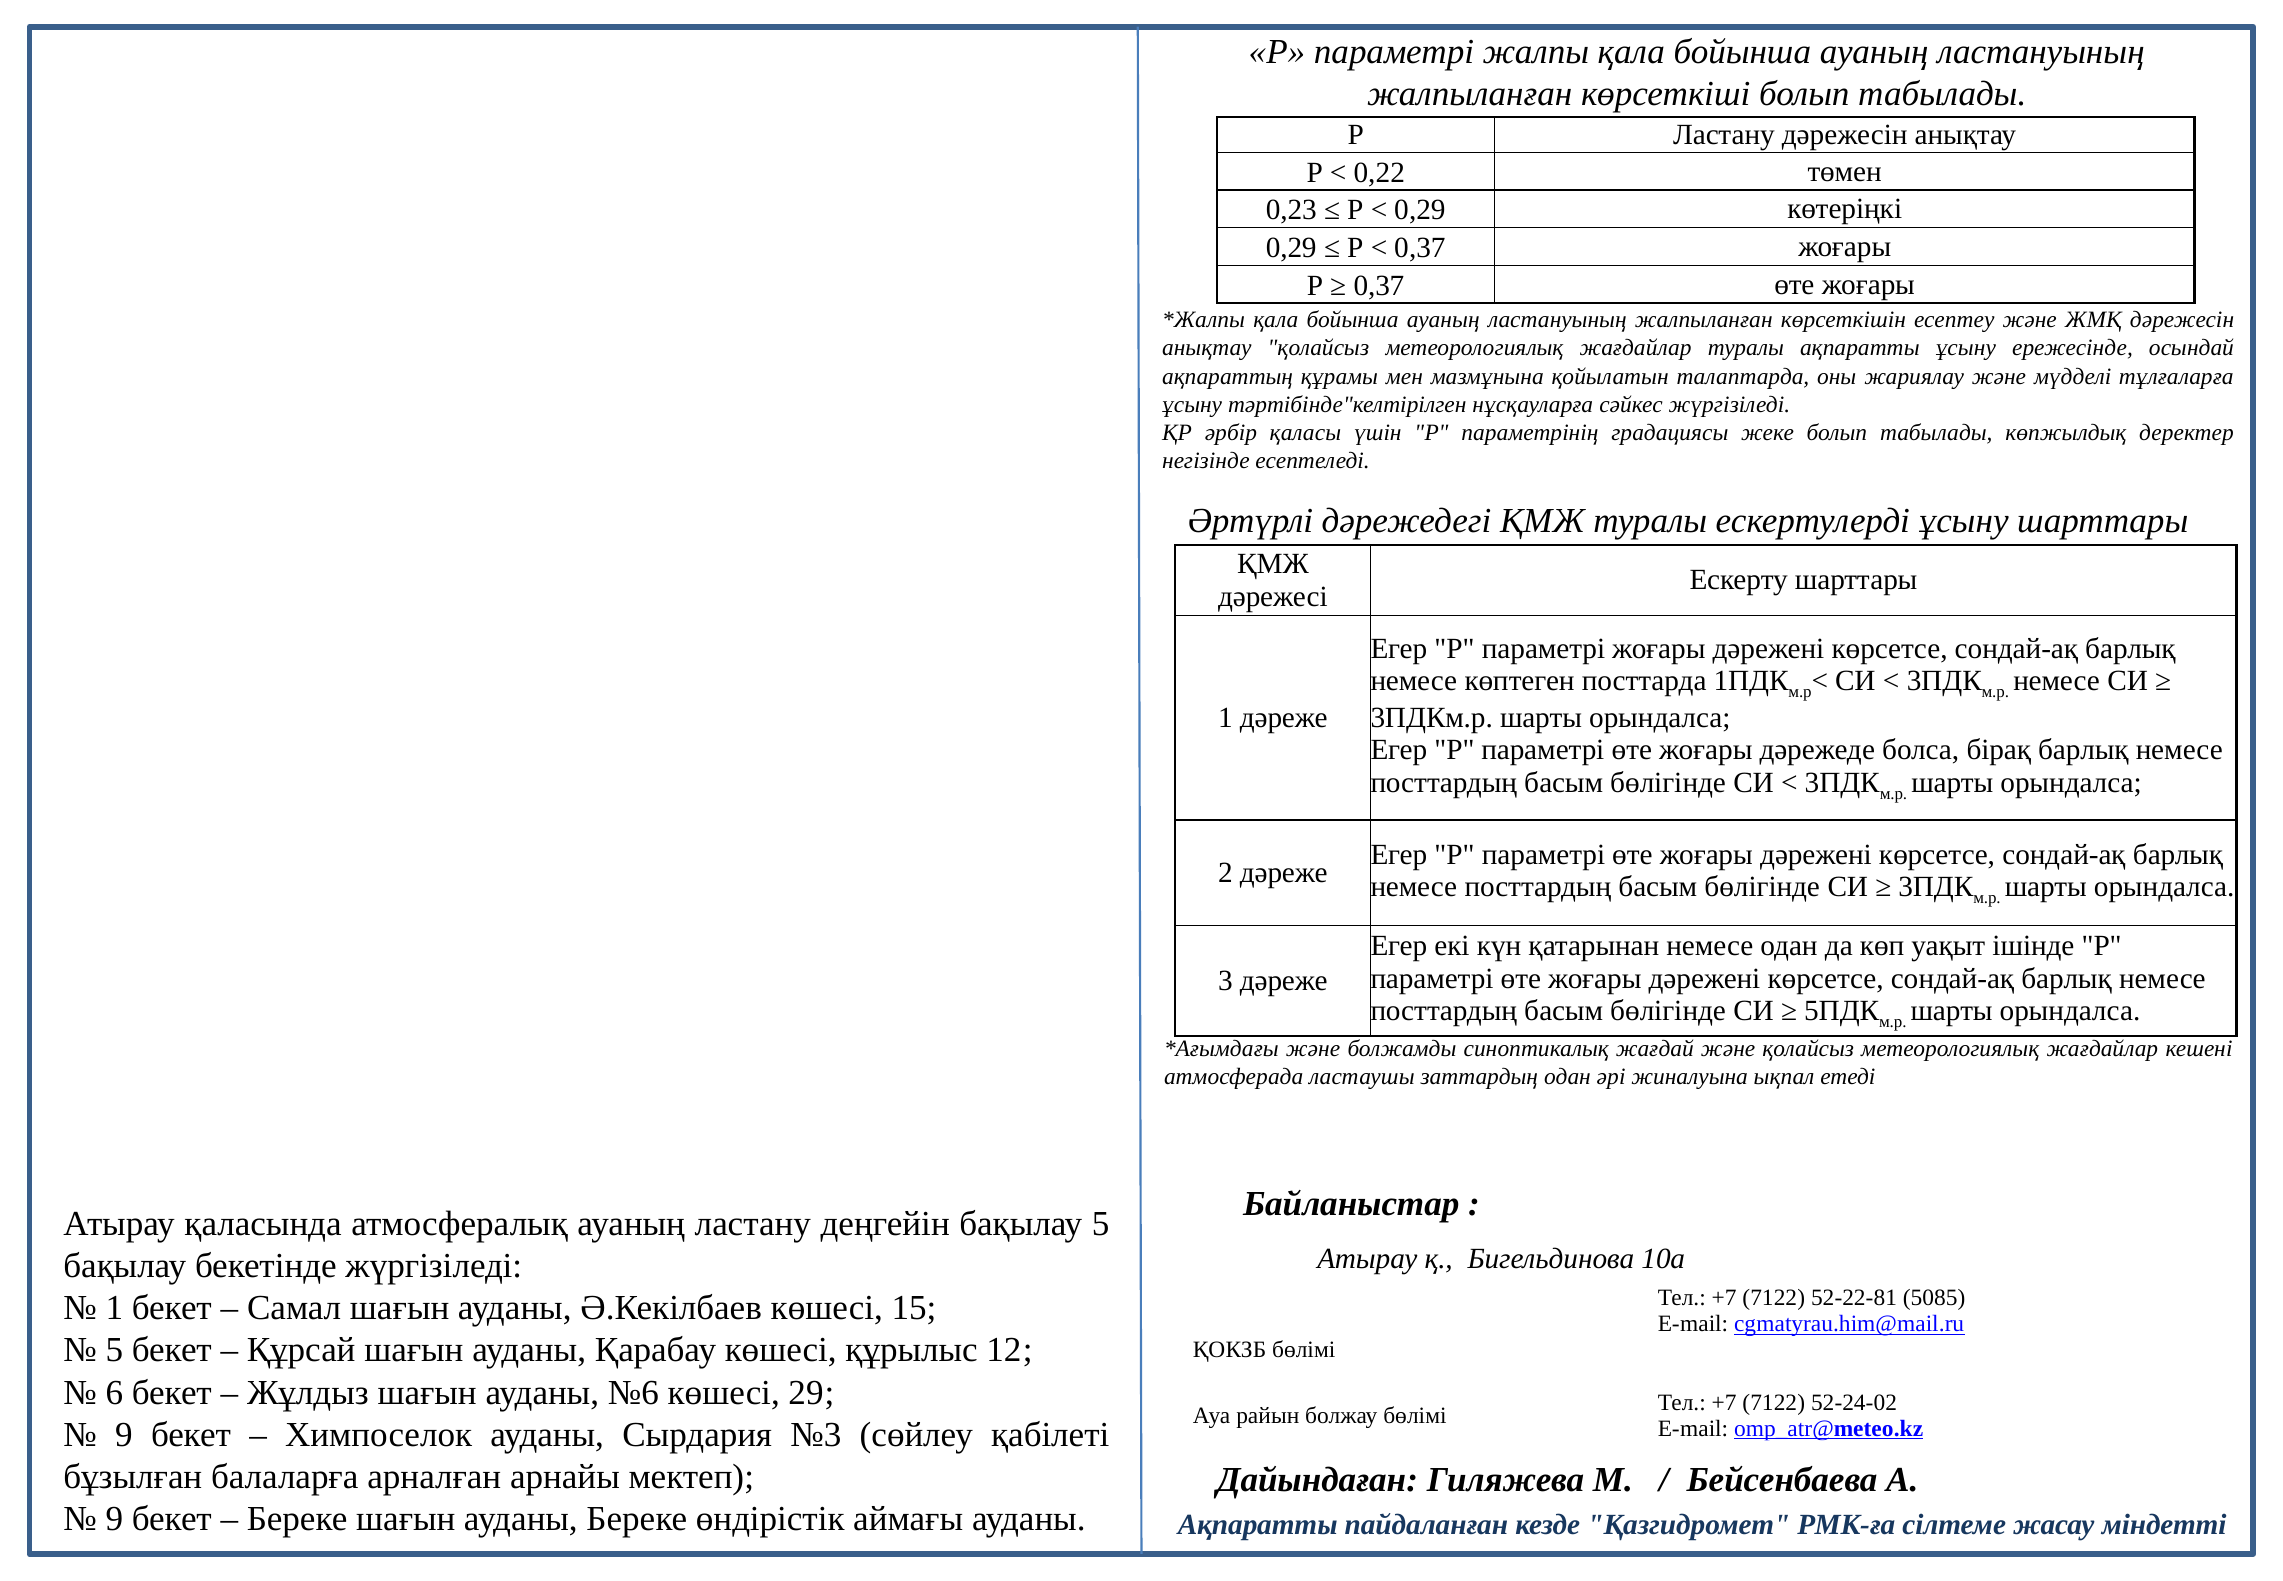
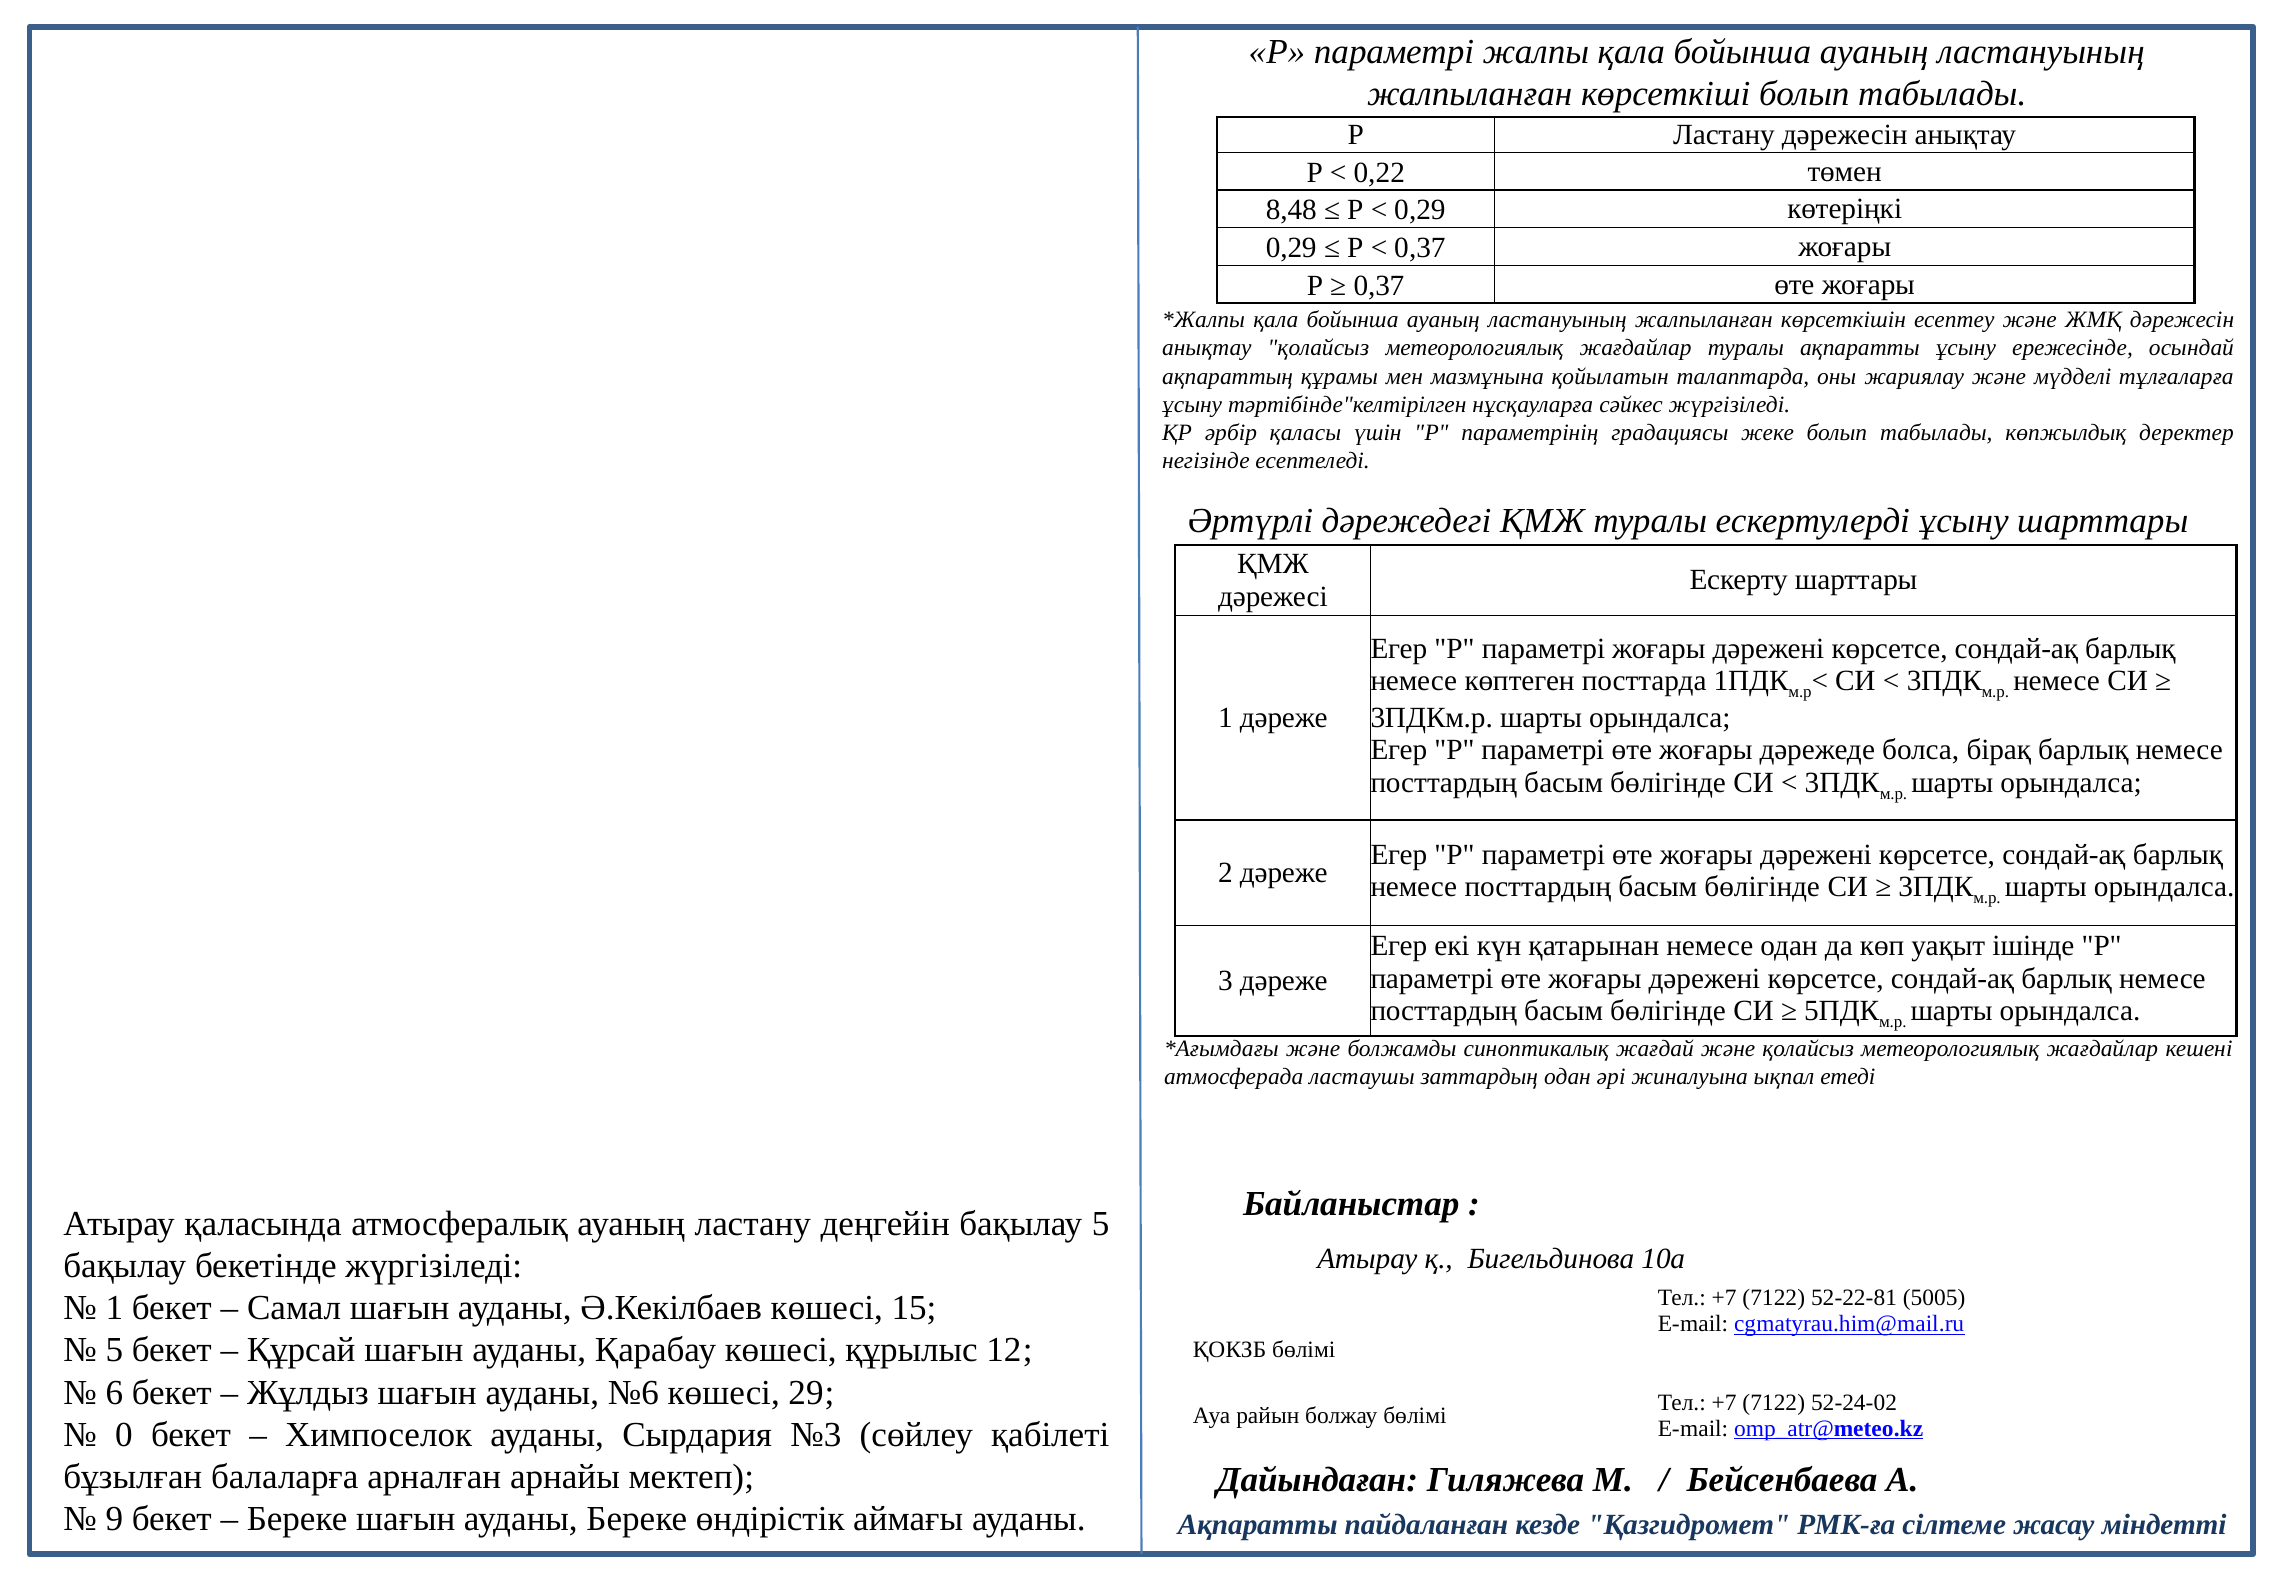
0,23: 0,23 -> 8,48
5085: 5085 -> 5005
9 at (124, 1434): 9 -> 0
